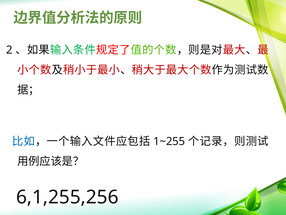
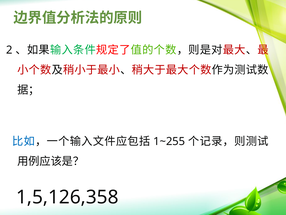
6,1,255,256: 6,1,255,256 -> 1,5,126,358
